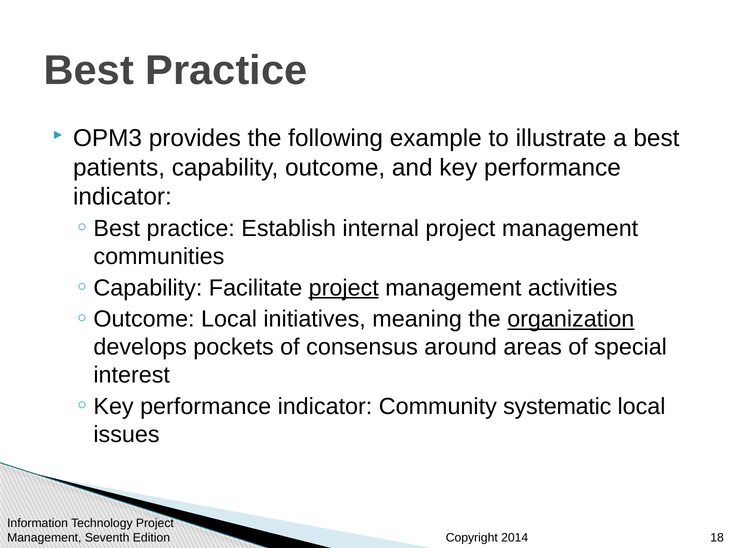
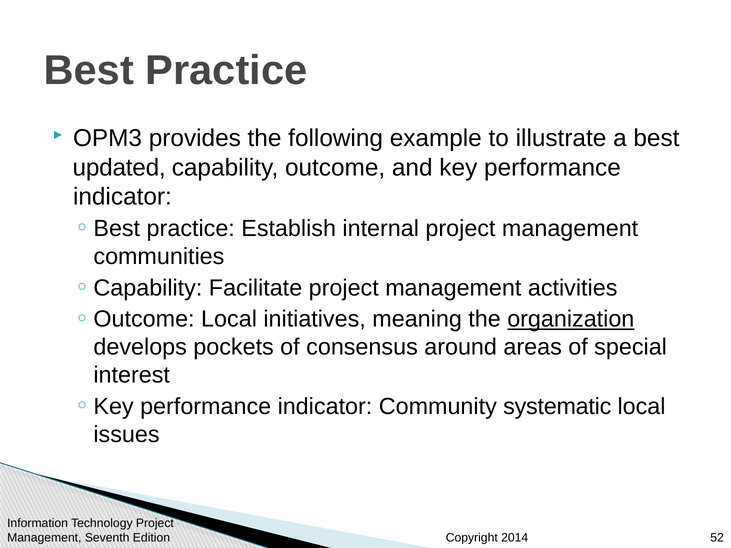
patients: patients -> updated
project at (344, 288) underline: present -> none
18: 18 -> 52
